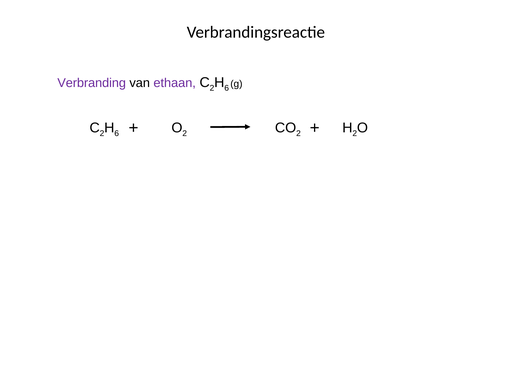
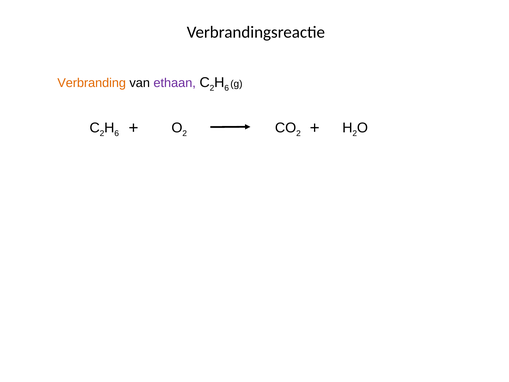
Verbranding colour: purple -> orange
